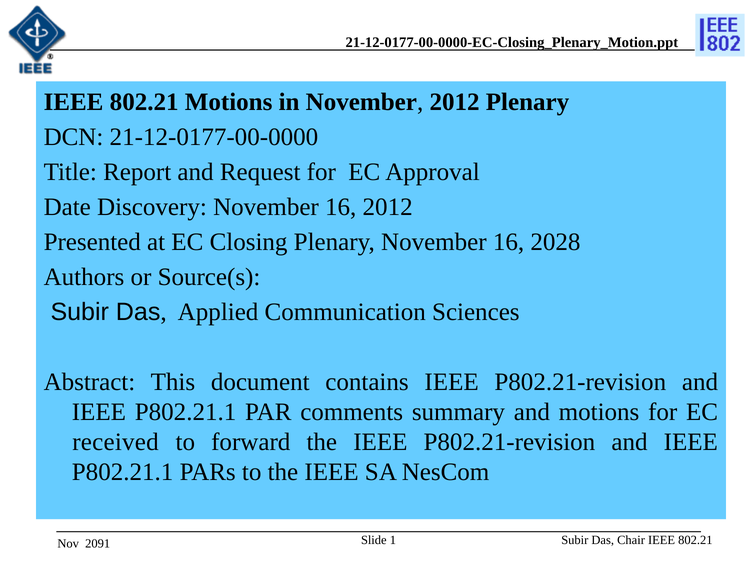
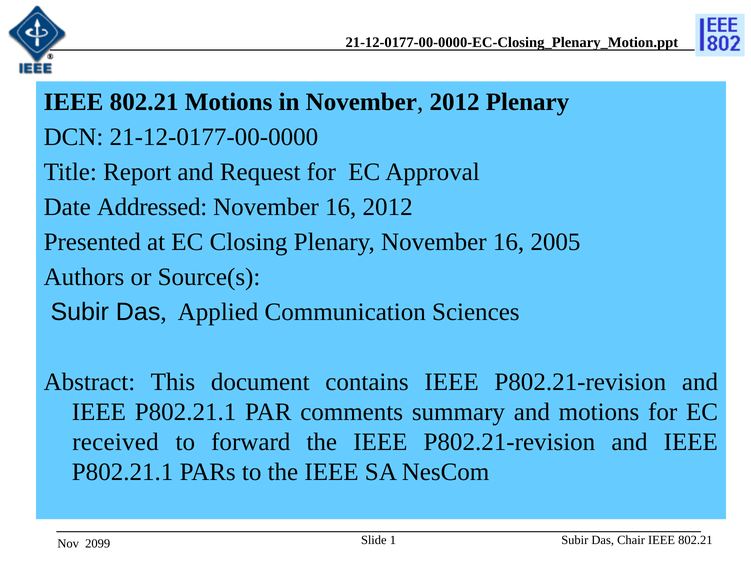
Discovery: Discovery -> Addressed
2028: 2028 -> 2005
2091: 2091 -> 2099
